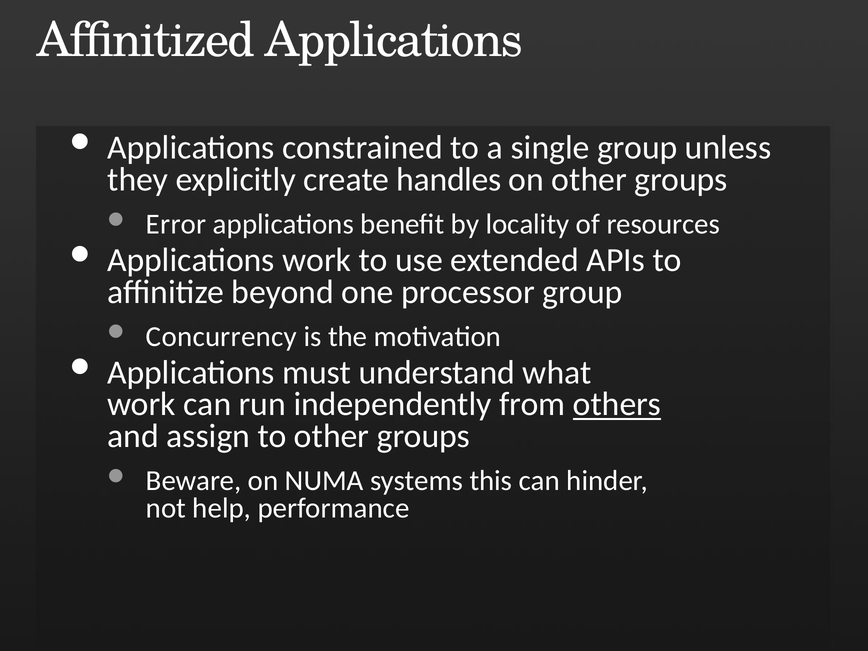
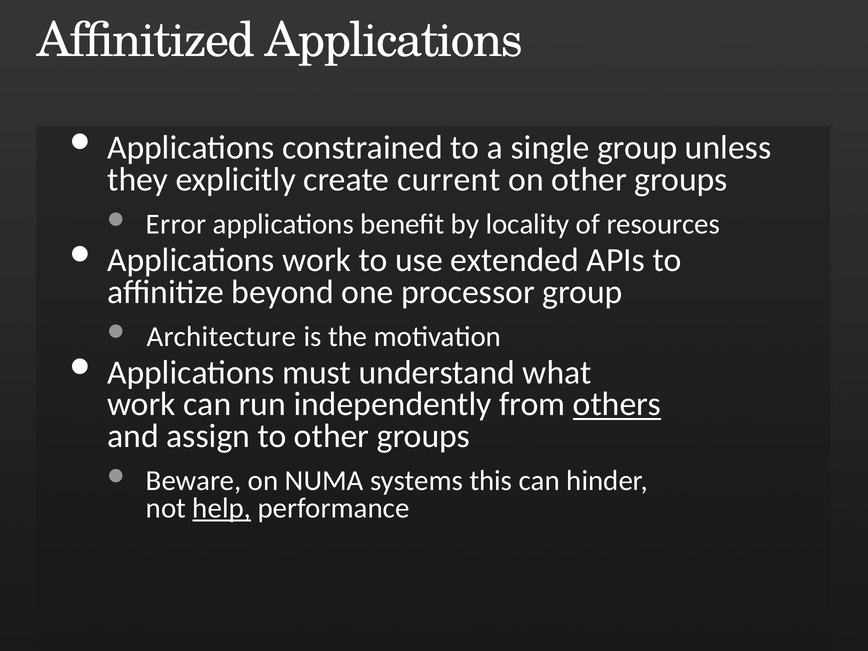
handles: handles -> current
Concurrency: Concurrency -> Architecture
help underline: none -> present
